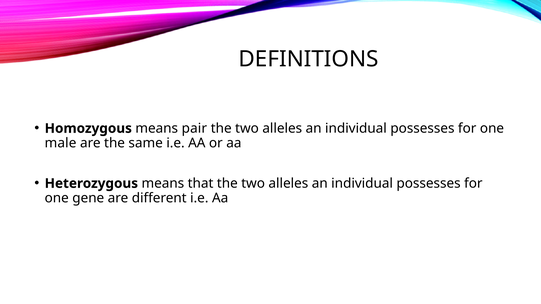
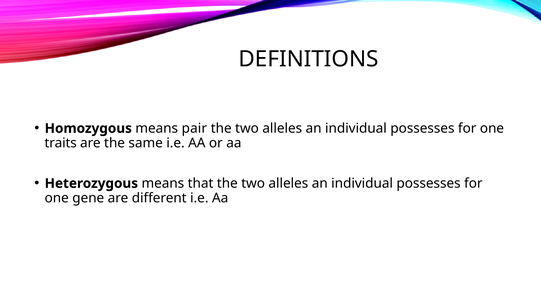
male: male -> traits
